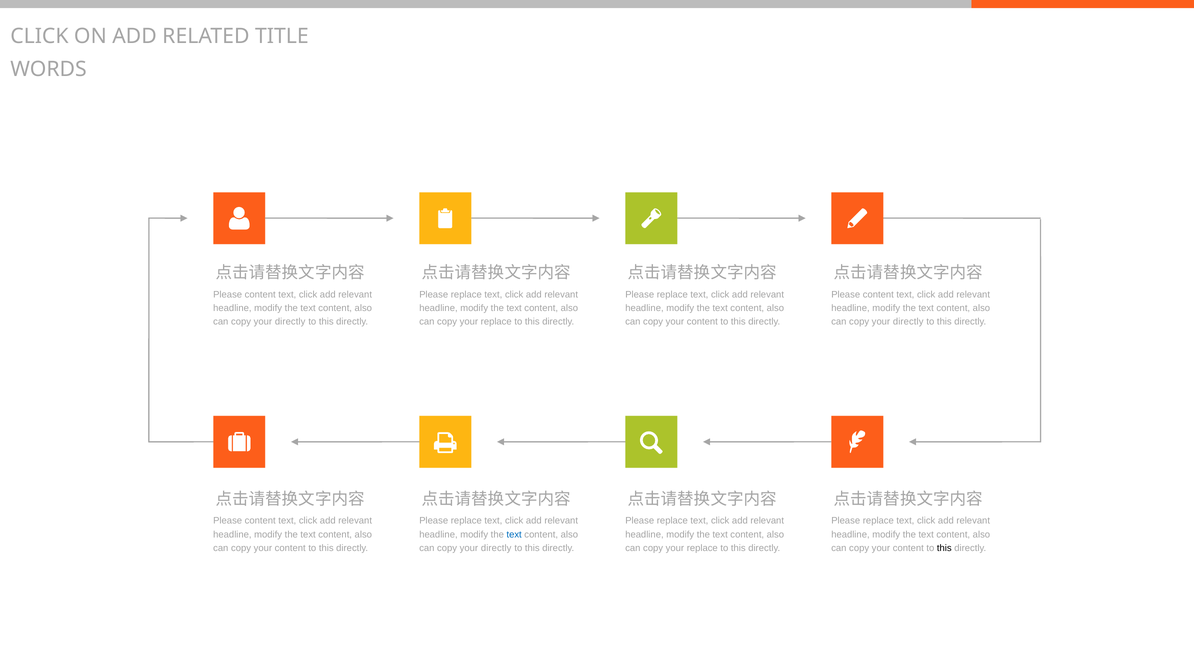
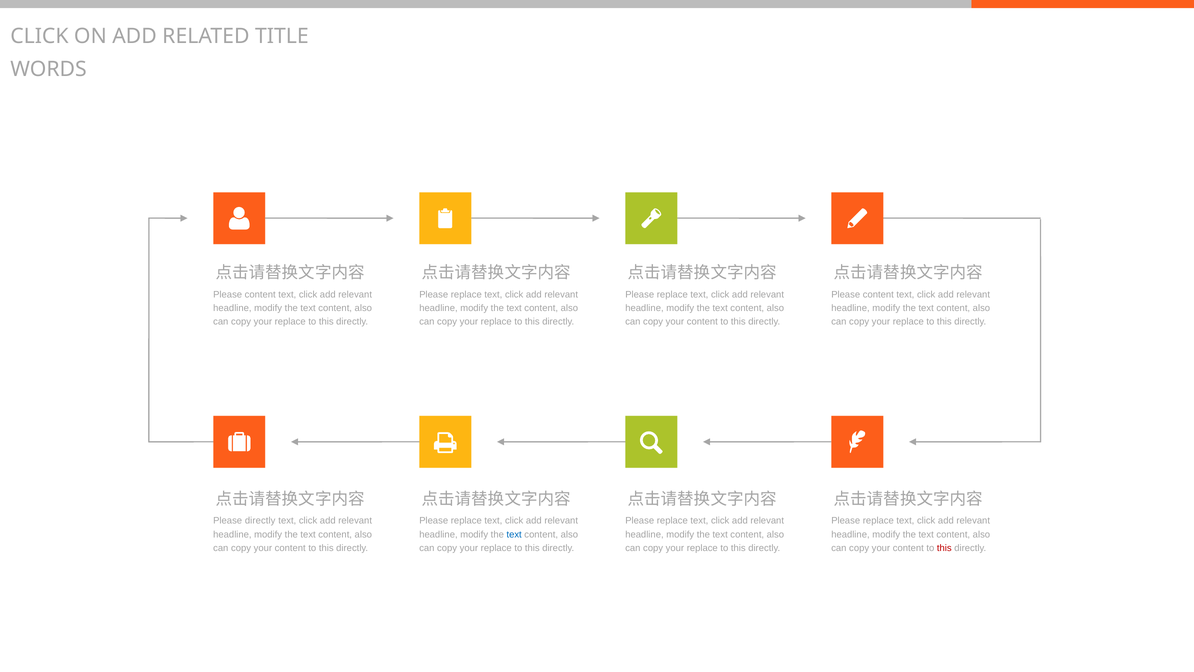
directly at (290, 321): directly -> replace
directly at (908, 321): directly -> replace
content at (260, 521): content -> directly
directly at (496, 548): directly -> replace
this at (944, 548) colour: black -> red
